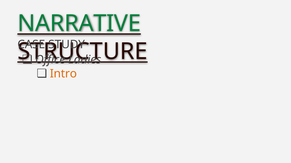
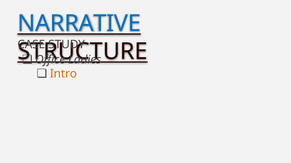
NARRATIVE colour: green -> blue
